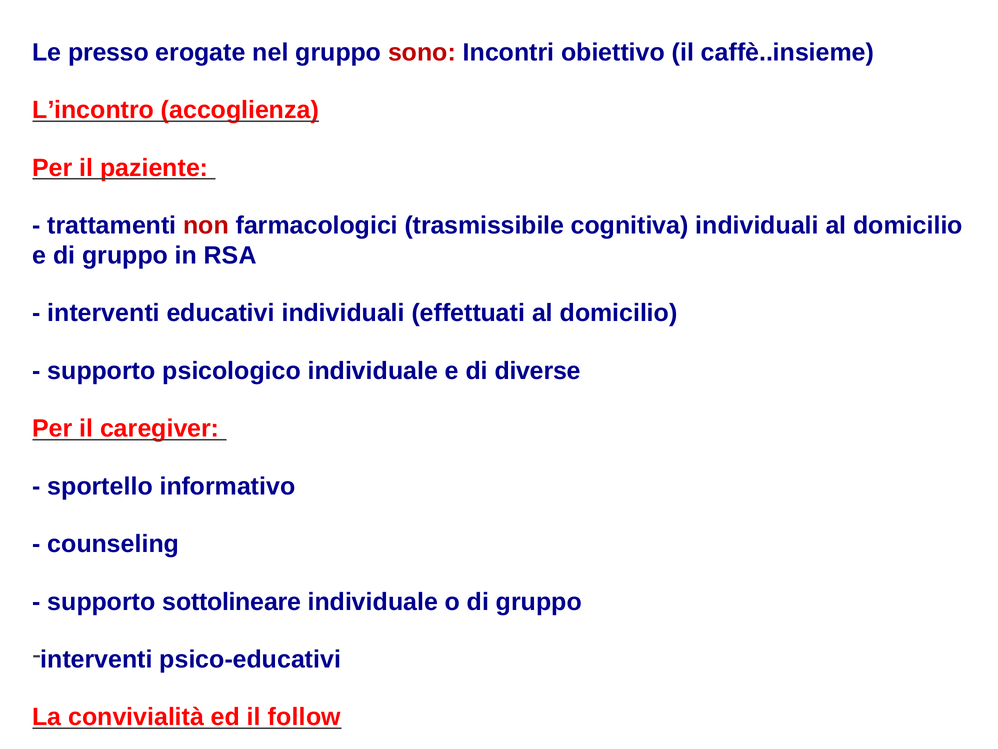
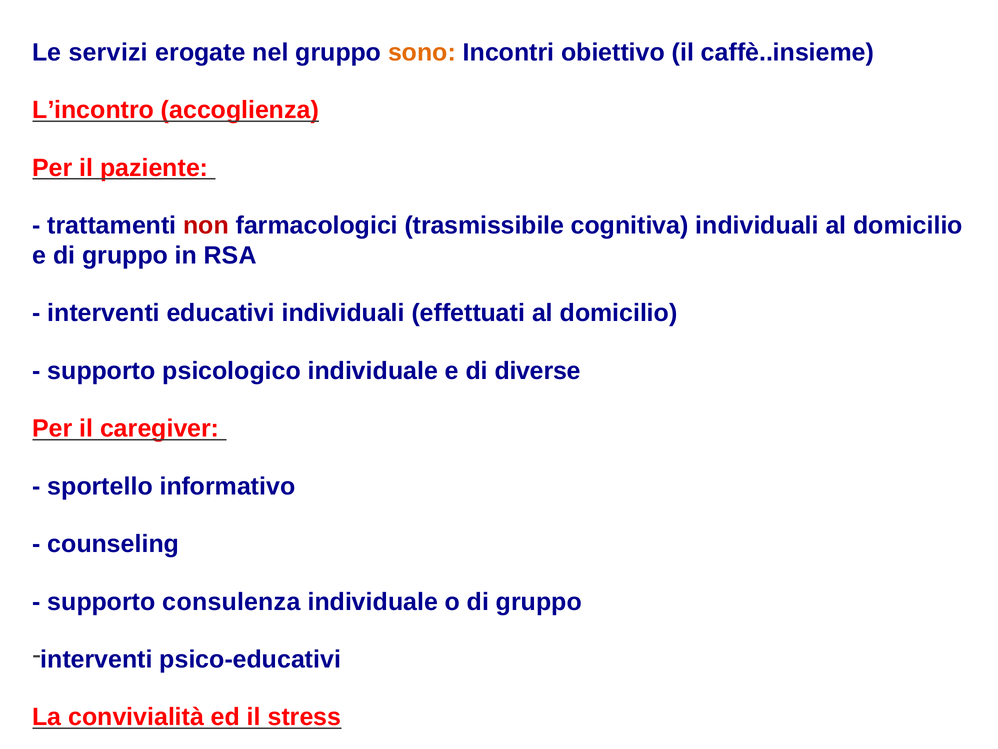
presso: presso -> servizi
sono colour: red -> orange
sottolineare: sottolineare -> consulenza
follow: follow -> stress
